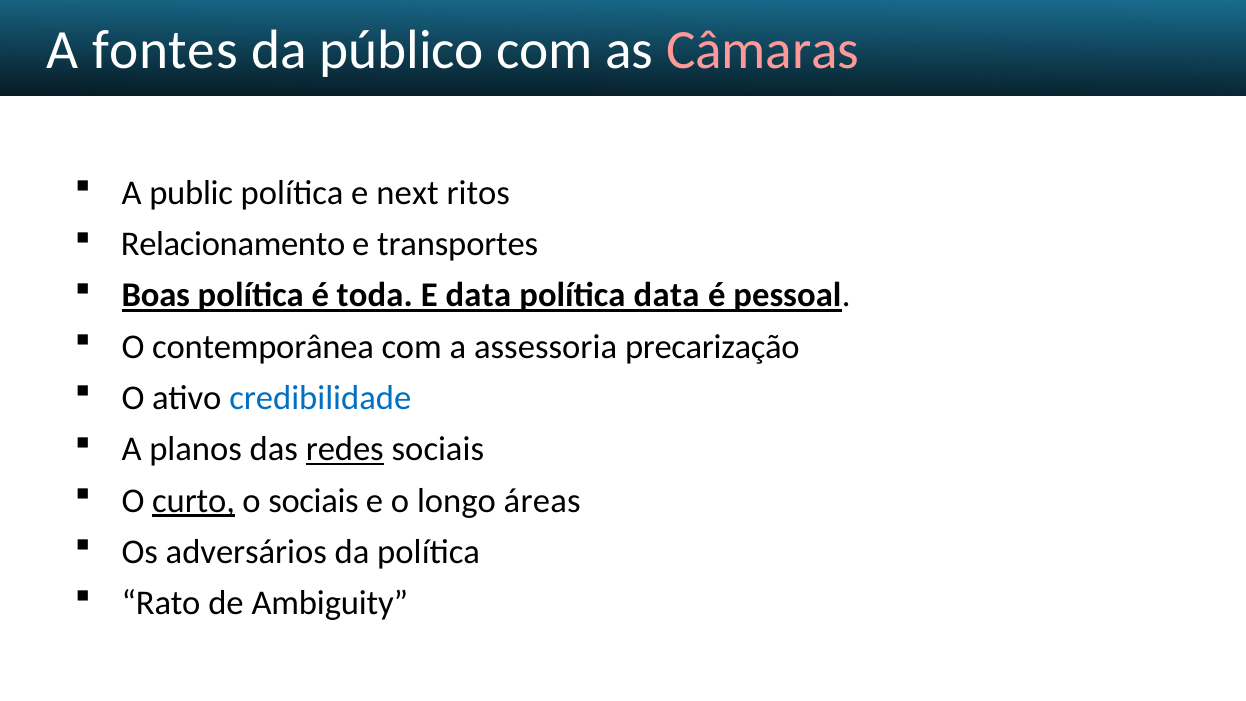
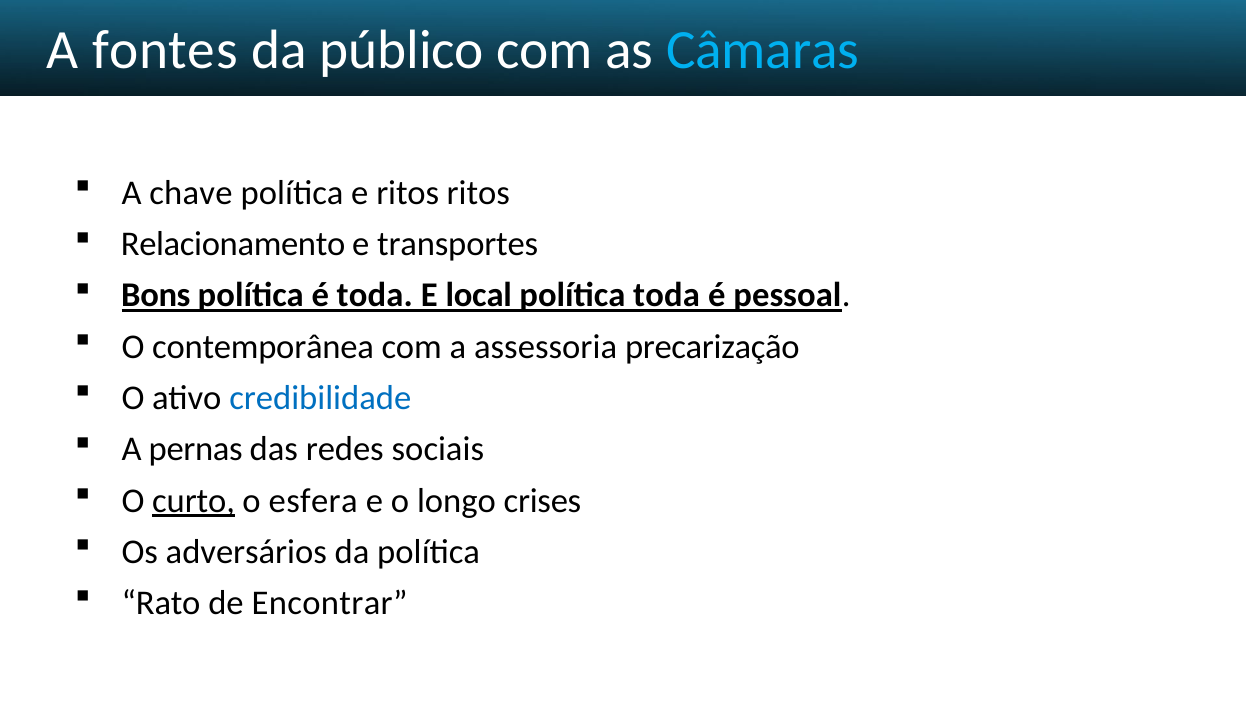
Câmaras colour: pink -> light blue
public: public -> chave
e next: next -> ritos
Boas: Boas -> Bons
E data: data -> local
política data: data -> toda
planos: planos -> pernas
redes underline: present -> none
o sociais: sociais -> esfera
áreas: áreas -> crises
Ambiguity: Ambiguity -> Encontrar
